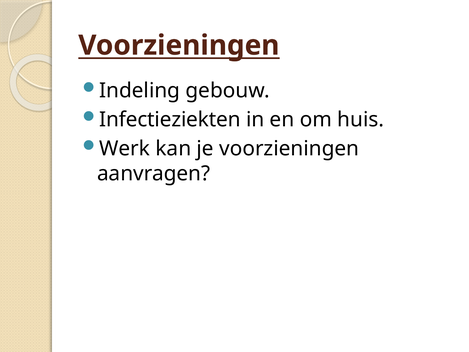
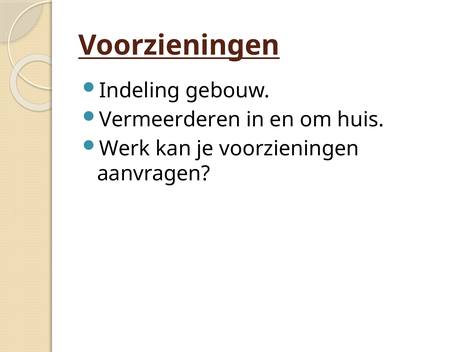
Infectieziekten: Infectieziekten -> Vermeerderen
